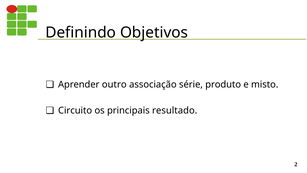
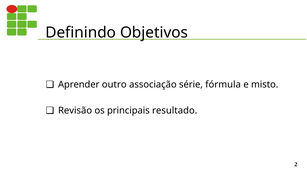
produto: produto -> fórmula
Circuito: Circuito -> Revisão
